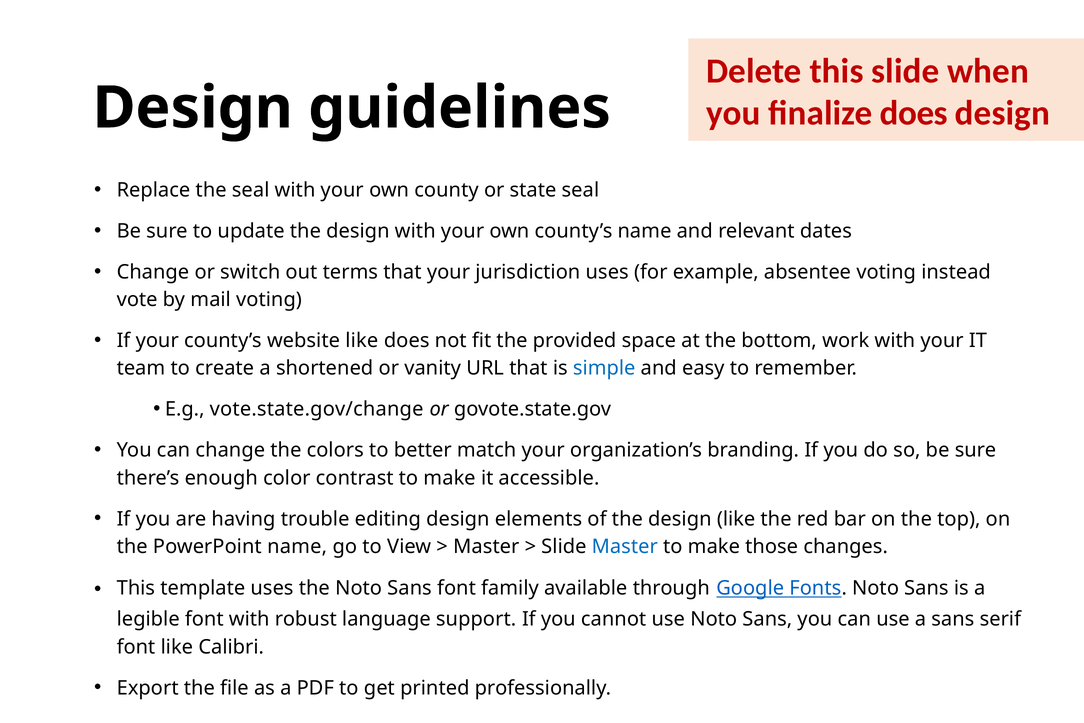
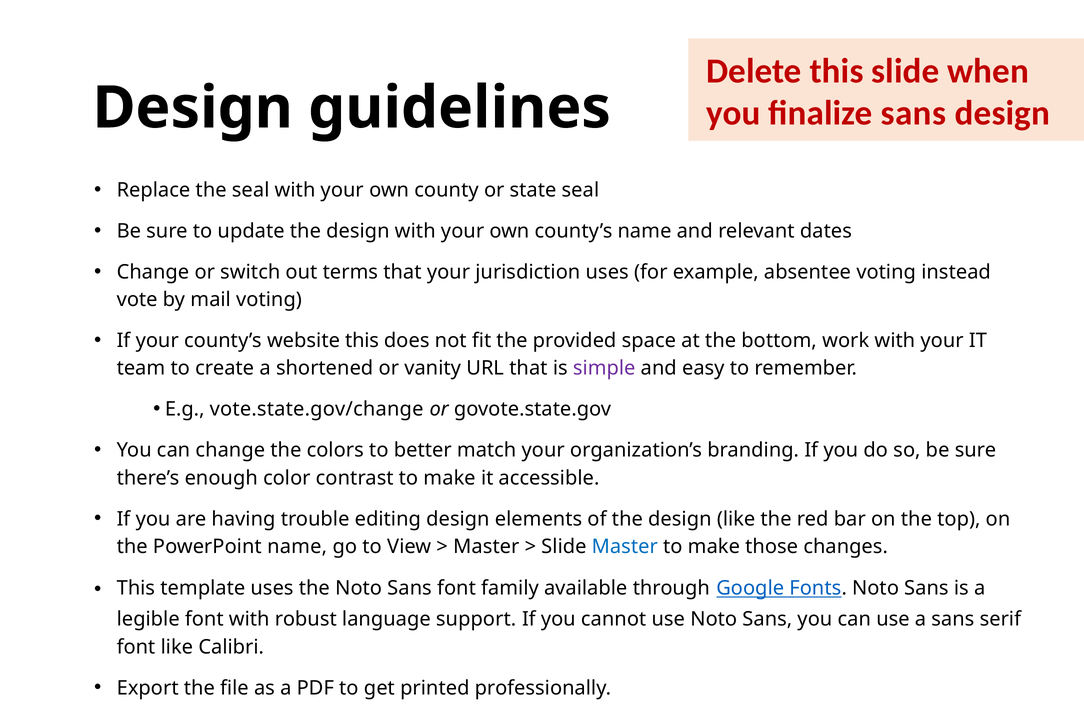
finalize does: does -> sans
website like: like -> this
simple colour: blue -> purple
